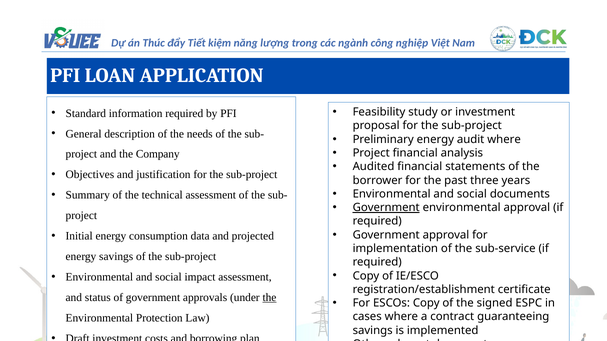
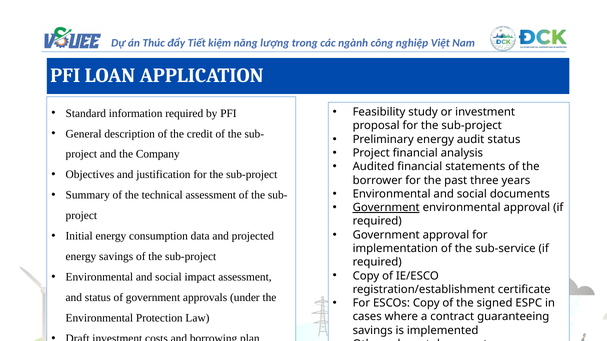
needs: needs -> credit
audit where: where -> status
the at (269, 298) underline: present -> none
